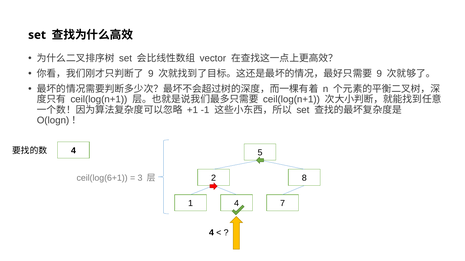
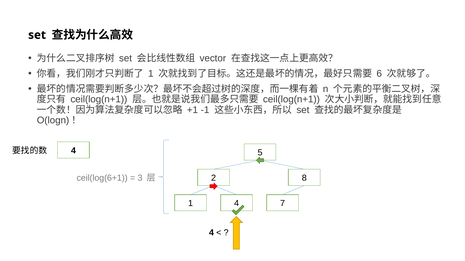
9 at (151, 74): 9 -> 1
9 at (379, 74): 9 -> 6
